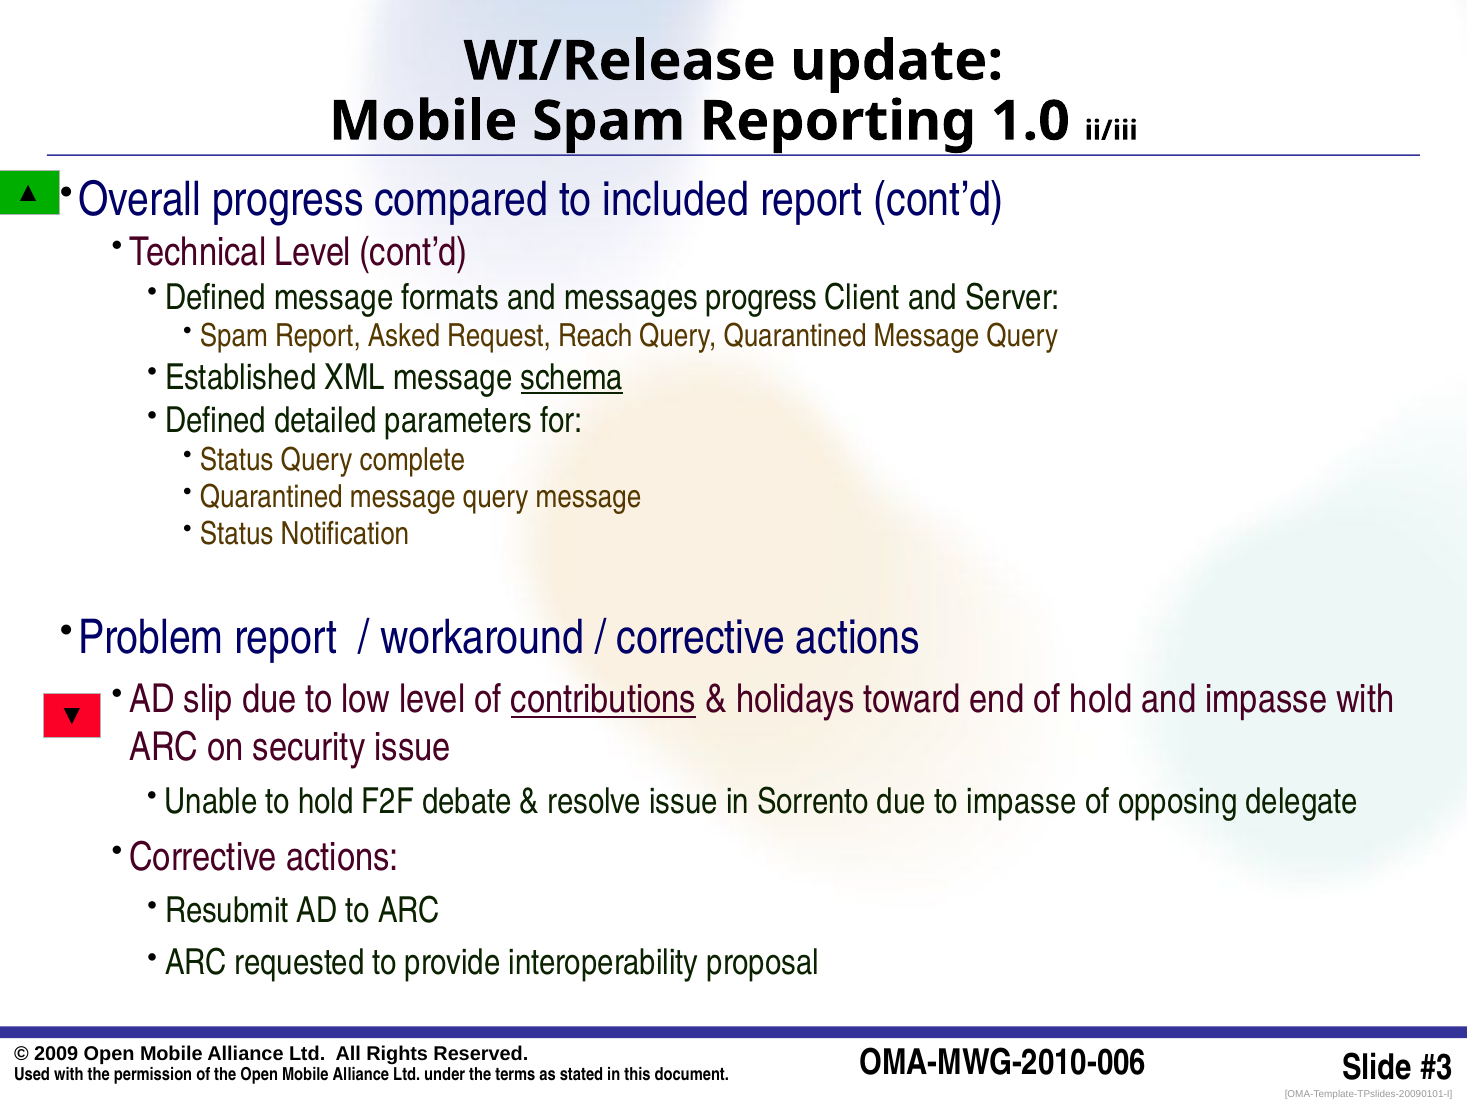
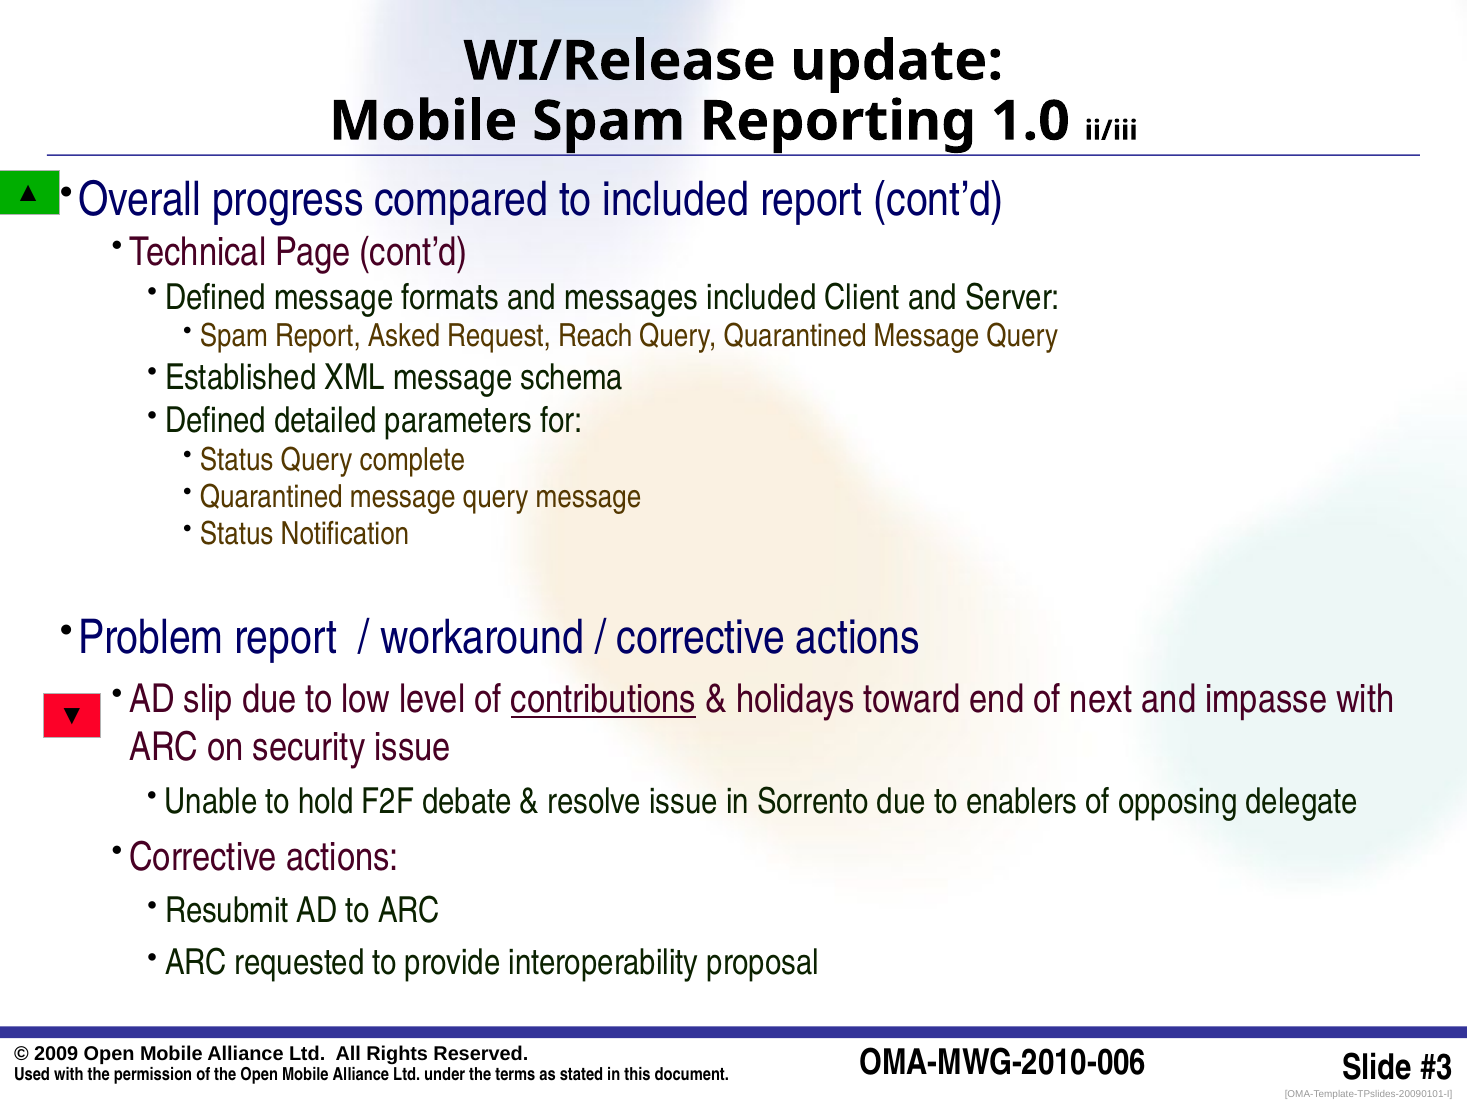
Technical Level: Level -> Page
messages progress: progress -> included
schema underline: present -> none
of hold: hold -> next
to impasse: impasse -> enablers
